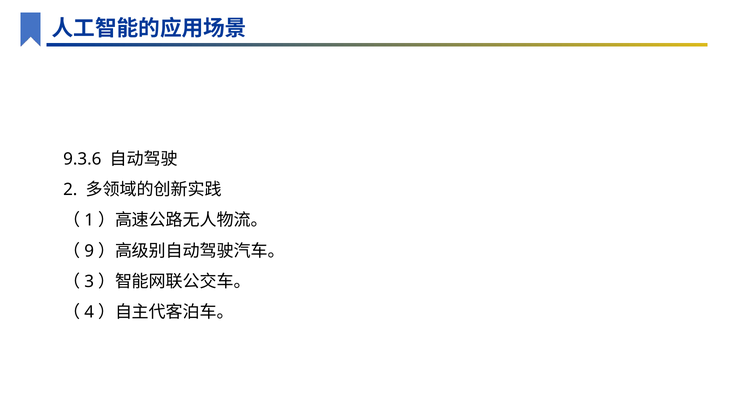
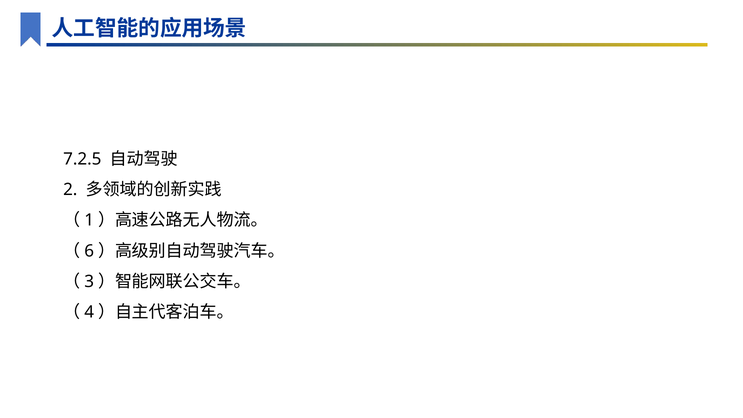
9.3.6: 9.3.6 -> 7.2.5
9: 9 -> 6
